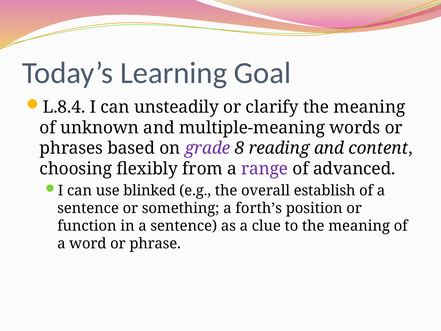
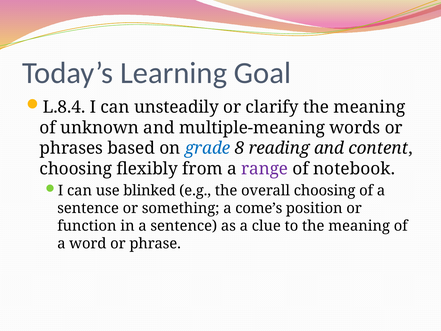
grade colour: purple -> blue
advanced: advanced -> notebook
overall establish: establish -> choosing
forth’s: forth’s -> come’s
